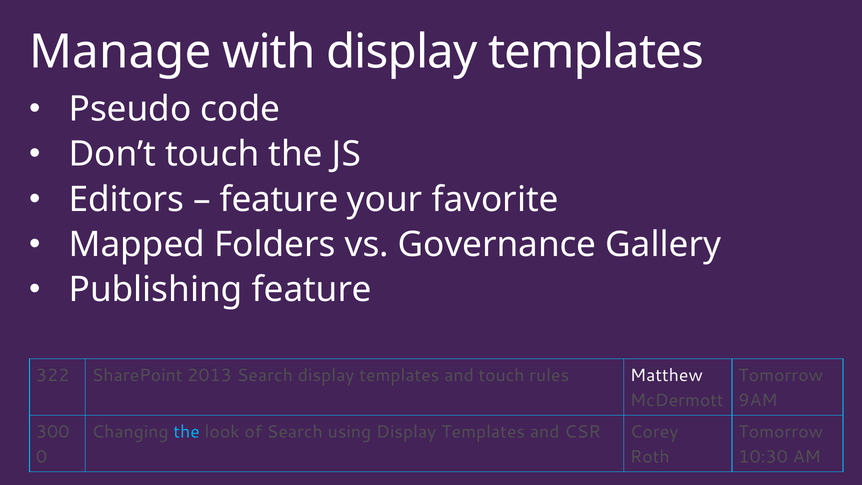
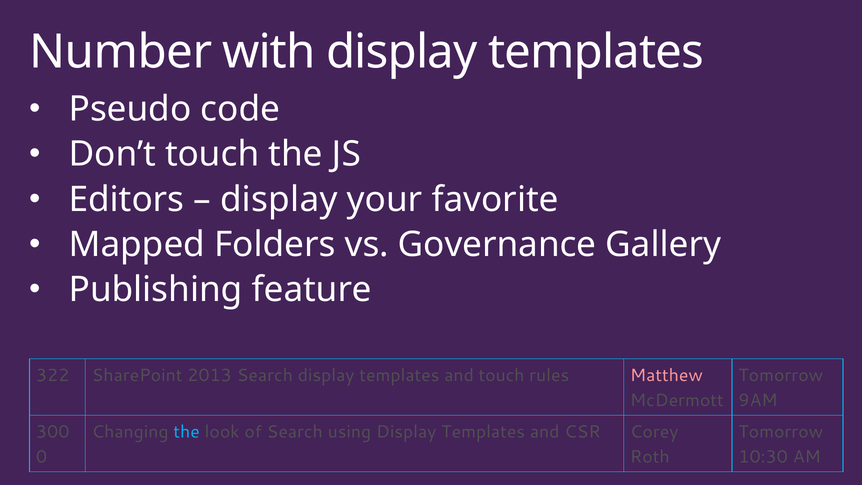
Manage: Manage -> Number
feature at (279, 199): feature -> display
Matthew colour: white -> pink
